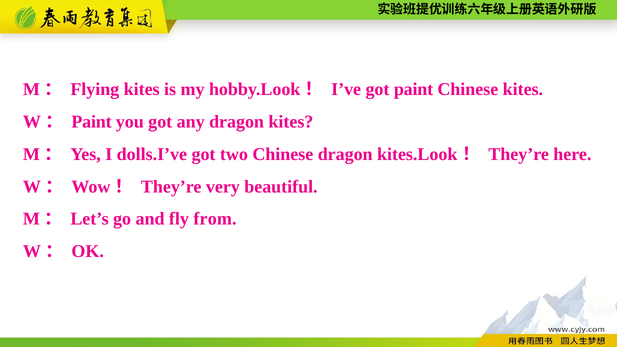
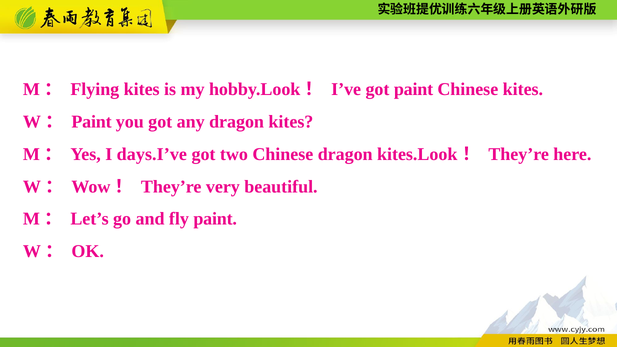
dolls.I’ve: dolls.I’ve -> days.I’ve
fly from: from -> paint
